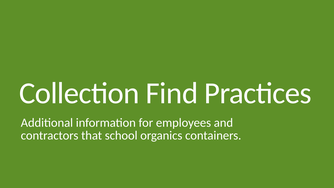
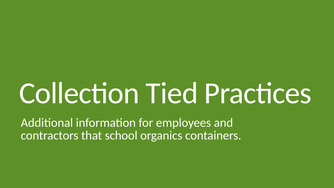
Find: Find -> Tied
